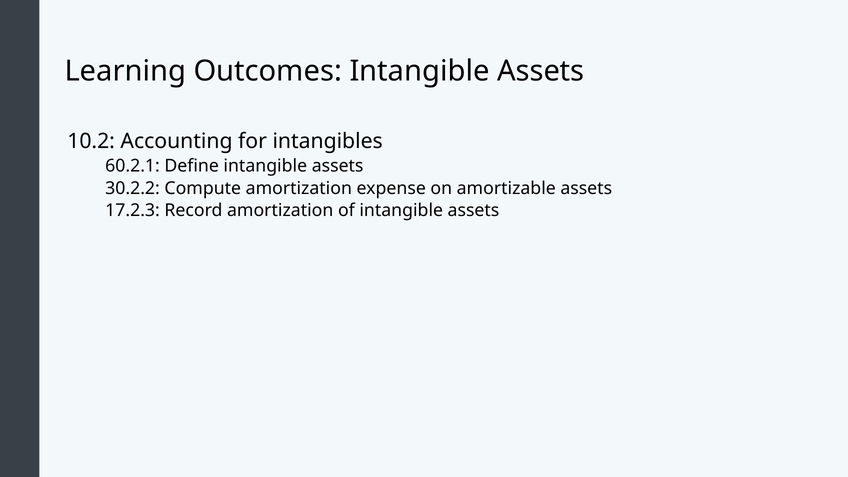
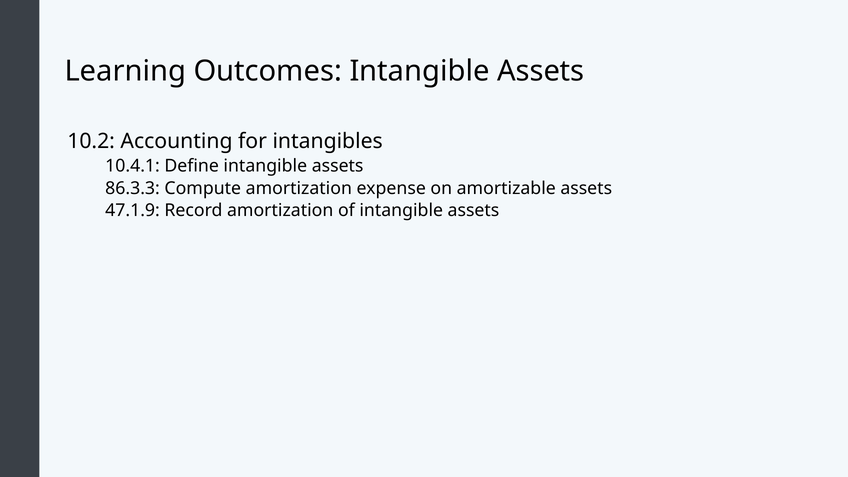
60.2.1: 60.2.1 -> 10.4.1
30.2.2: 30.2.2 -> 86.3.3
17.2.3: 17.2.3 -> 47.1.9
